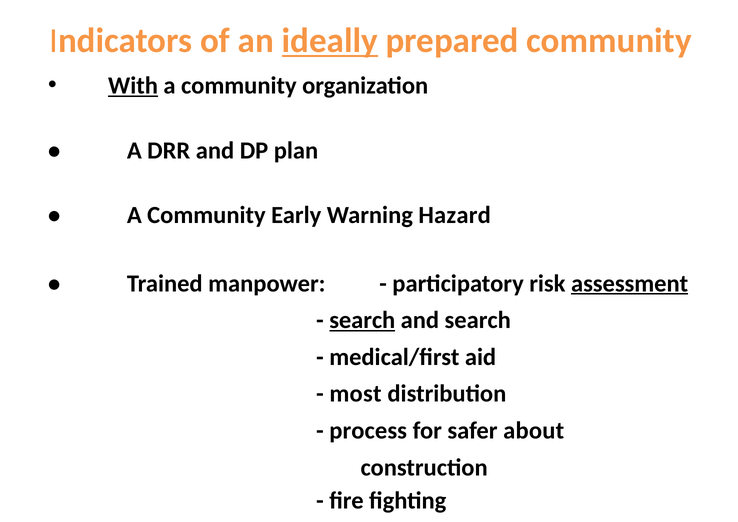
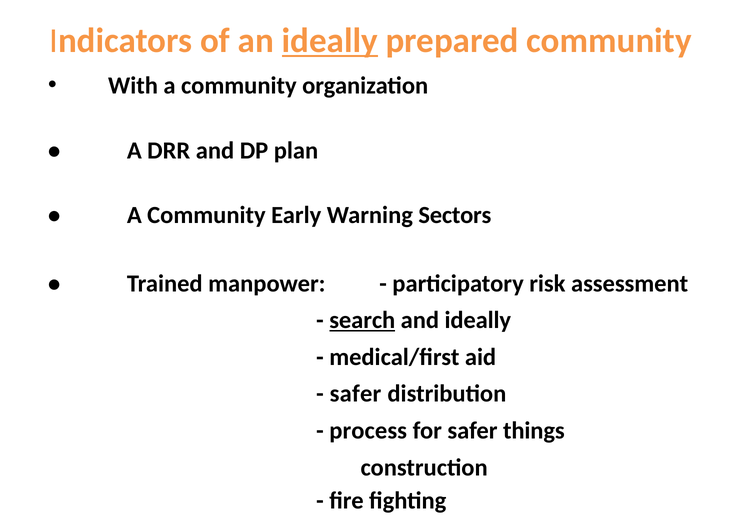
With underline: present -> none
Hazard: Hazard -> Sectors
assessment underline: present -> none
and search: search -> ideally
most at (355, 393): most -> safer
about: about -> things
